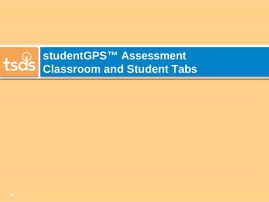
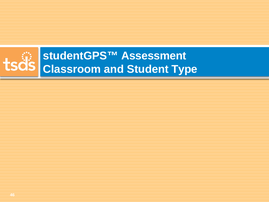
Tabs: Tabs -> Type
